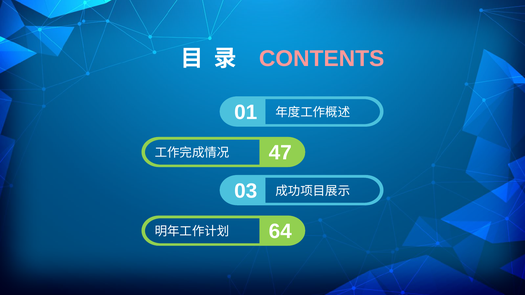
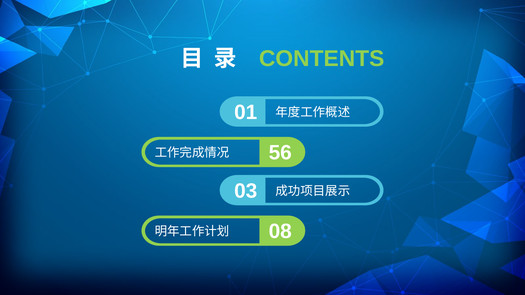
CONTENTS colour: pink -> light green
47: 47 -> 56
64: 64 -> 08
